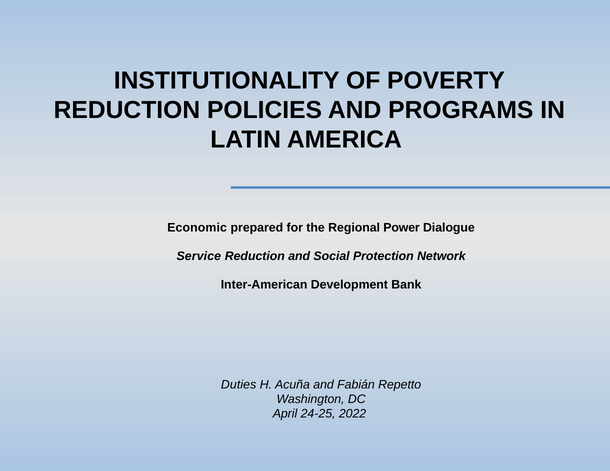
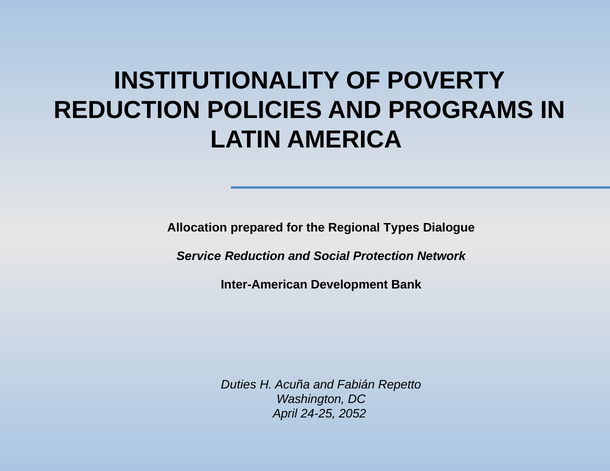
Economic: Economic -> Allocation
Power: Power -> Types
2022: 2022 -> 2052
